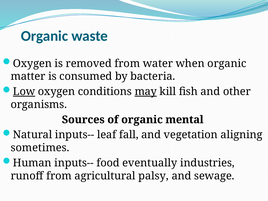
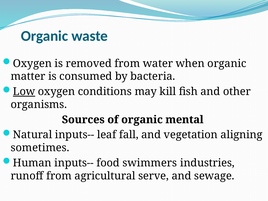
may underline: present -> none
eventually: eventually -> swimmers
palsy: palsy -> serve
